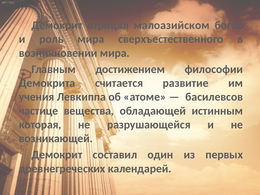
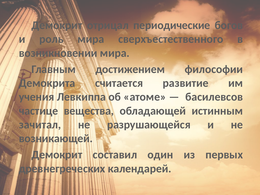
малоазийском: малоазийском -> периодические
которая: которая -> зачитал
